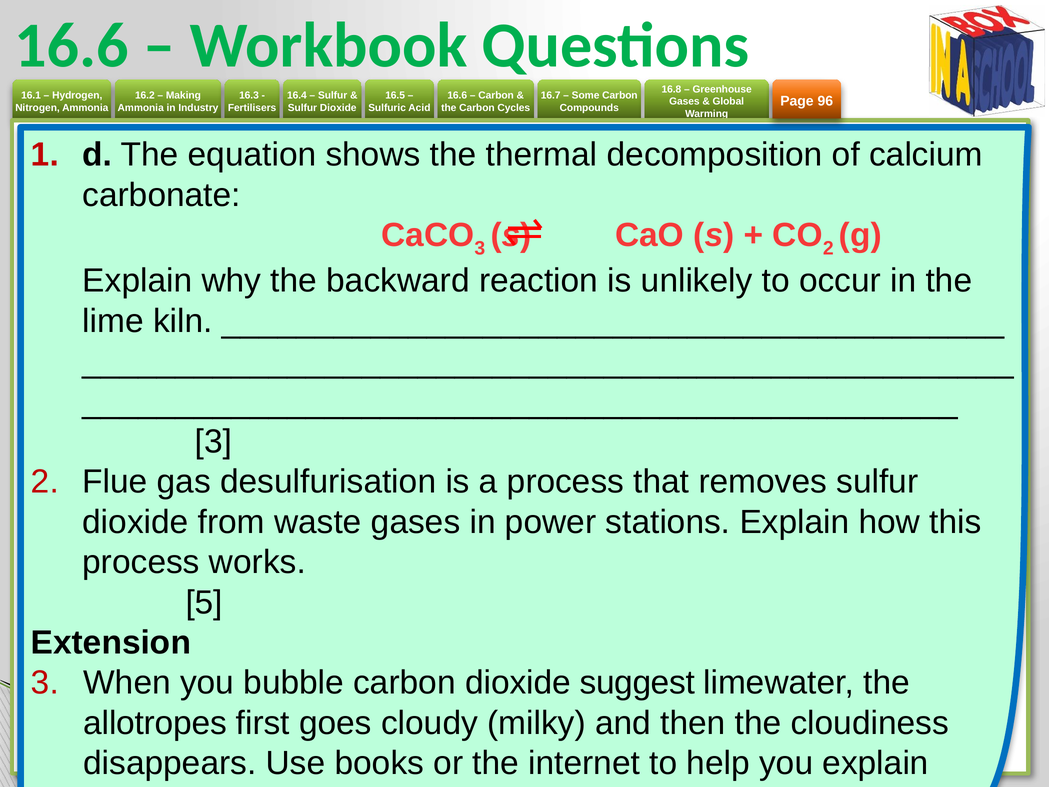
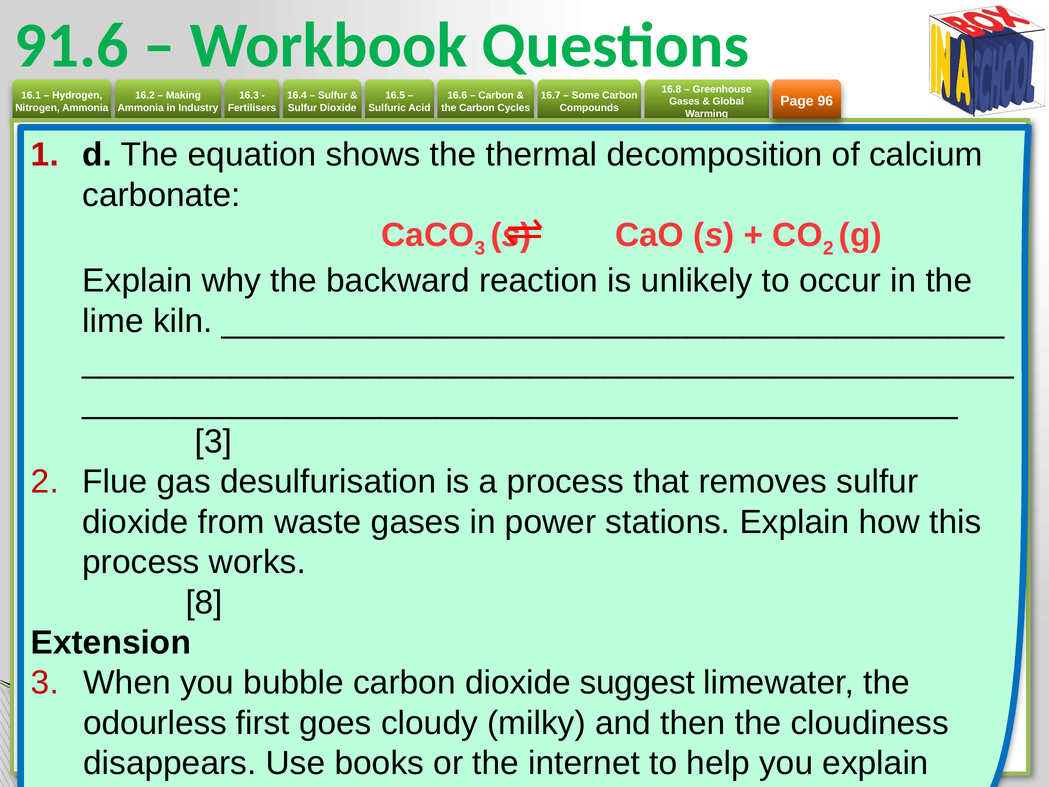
16.6 at (72, 45): 16.6 -> 91.6
5: 5 -> 8
allotropes: allotropes -> odourless
